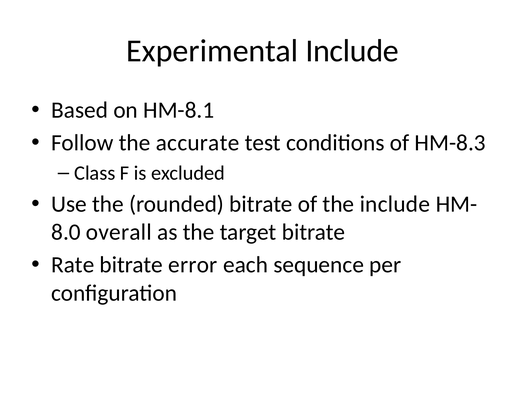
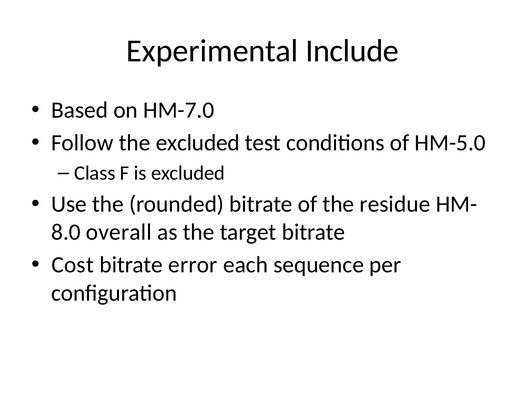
HM-8.1: HM-8.1 -> HM-7.0
the accurate: accurate -> excluded
HM-8.3: HM-8.3 -> HM-5.0
the include: include -> residue
Rate: Rate -> Cost
